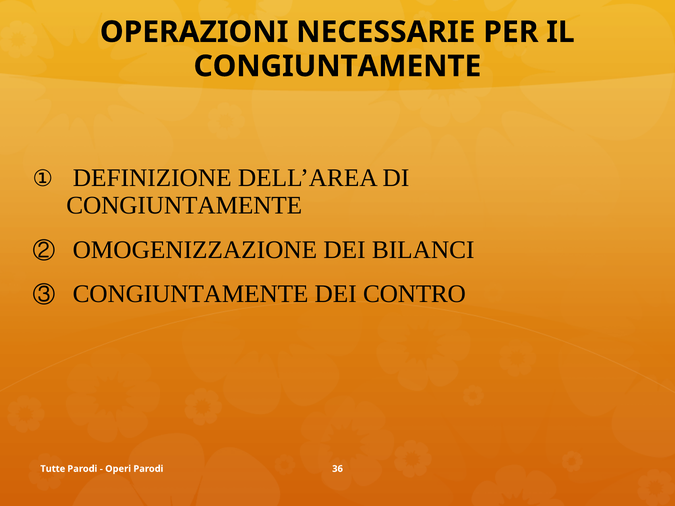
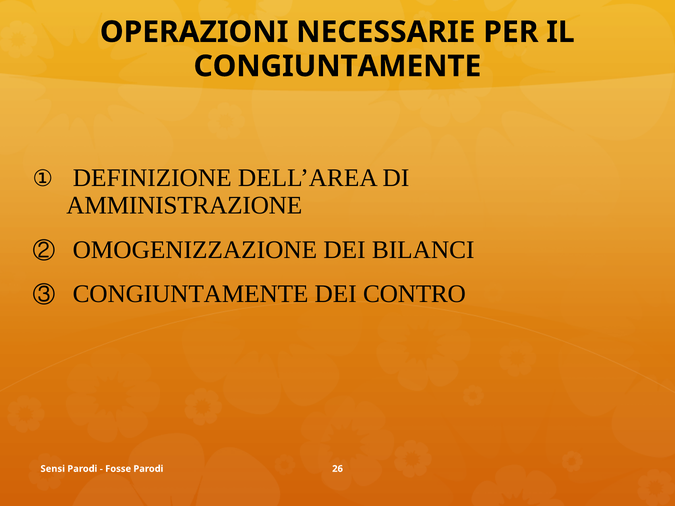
CONGIUNTAMENTE at (184, 206): CONGIUNTAMENTE -> AMMINISTRAZIONE
Tutte: Tutte -> Sensi
Operi: Operi -> Fosse
36: 36 -> 26
